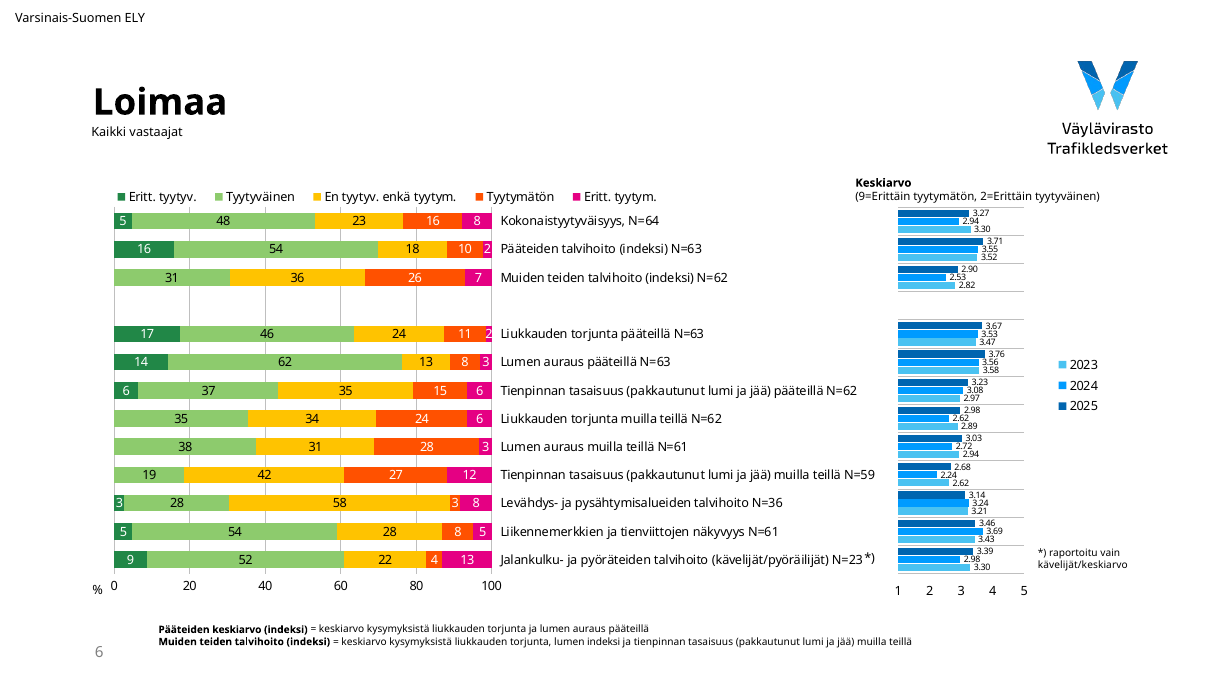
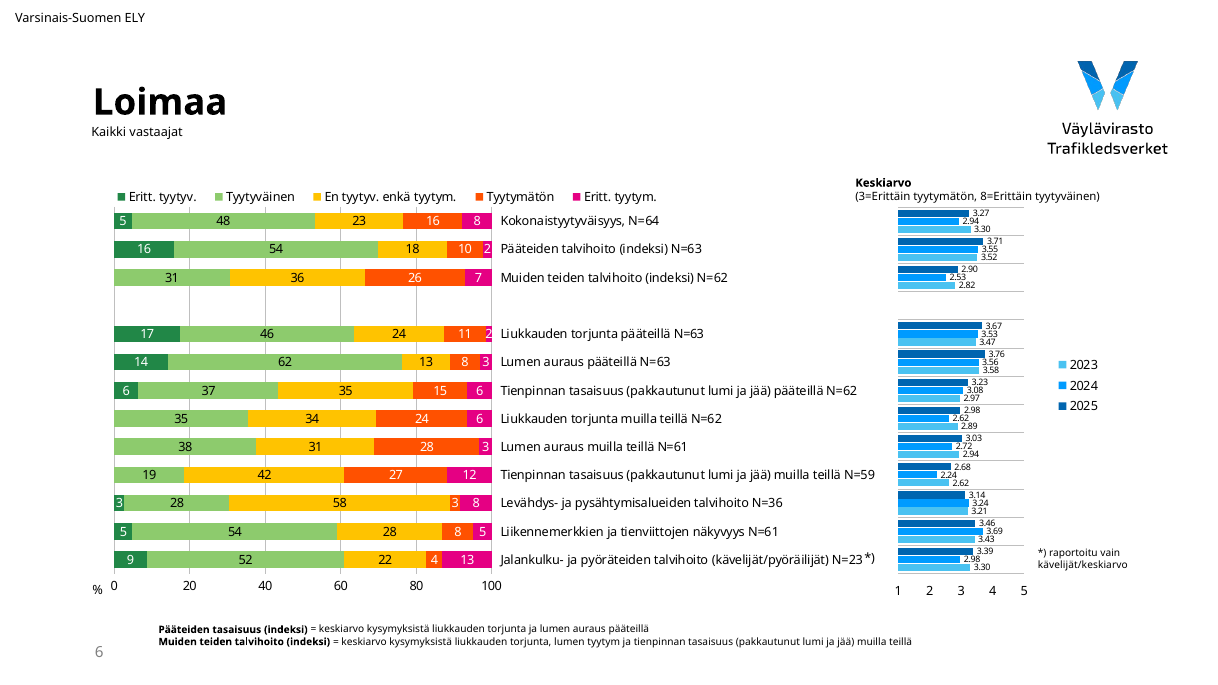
9=Erittäin: 9=Erittäin -> 3=Erittäin
2=Erittäin: 2=Erittäin -> 8=Erittäin
Pääteiden keskiarvo: keskiarvo -> tasaisuus
lumen indeksi: indeksi -> tyytym
